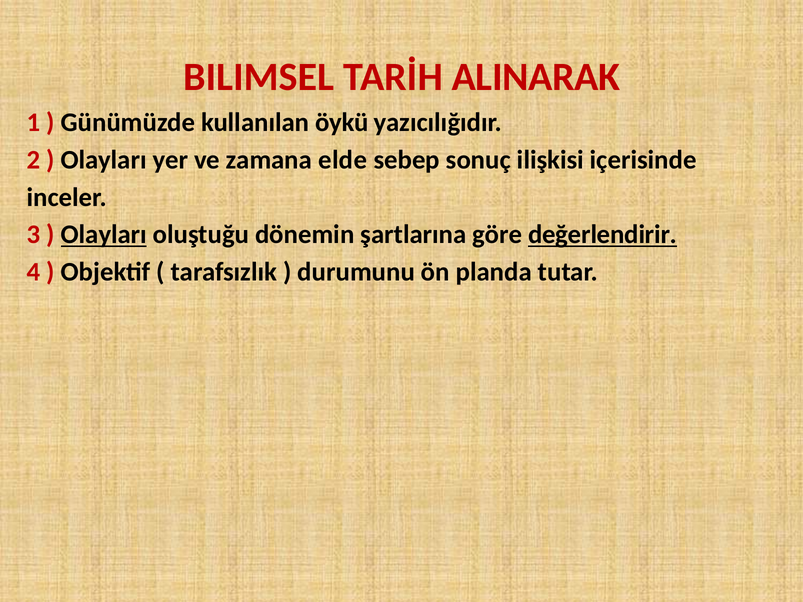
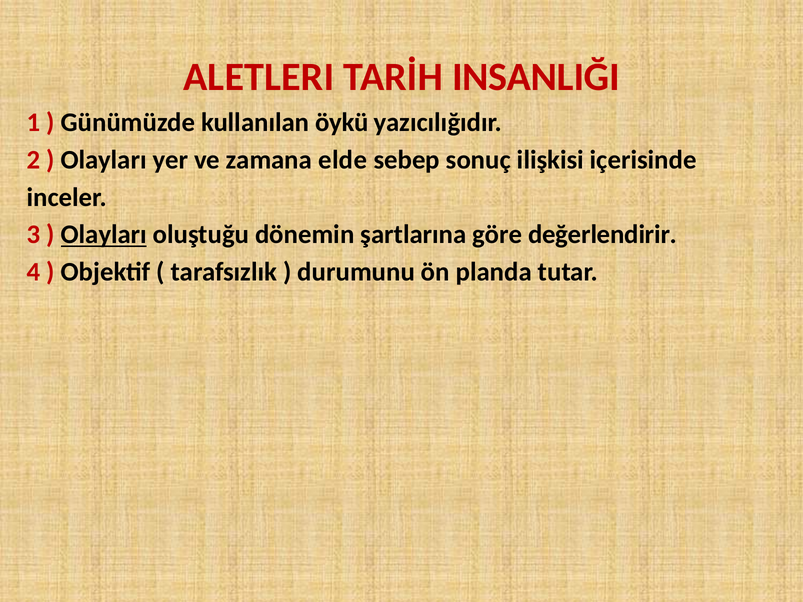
BILIMSEL: BILIMSEL -> ALETLERI
ALINARAK: ALINARAK -> INSANLIĞI
değerlendirir underline: present -> none
